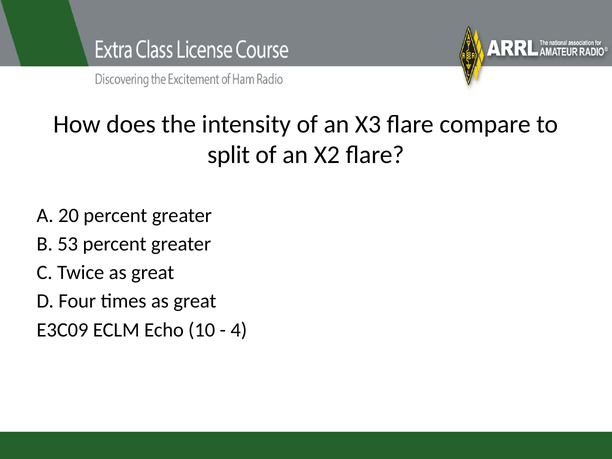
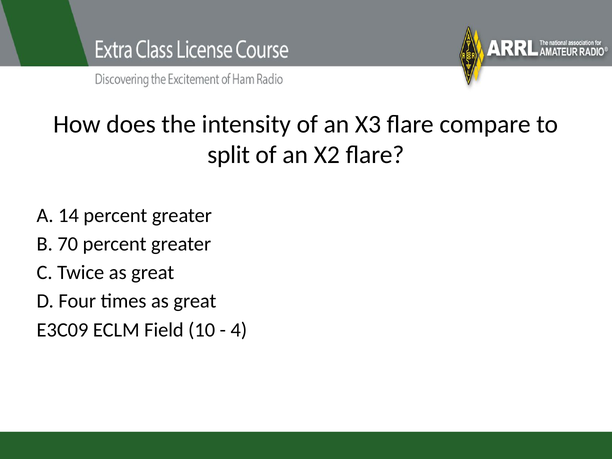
20: 20 -> 14
53: 53 -> 70
Echo: Echo -> Field
